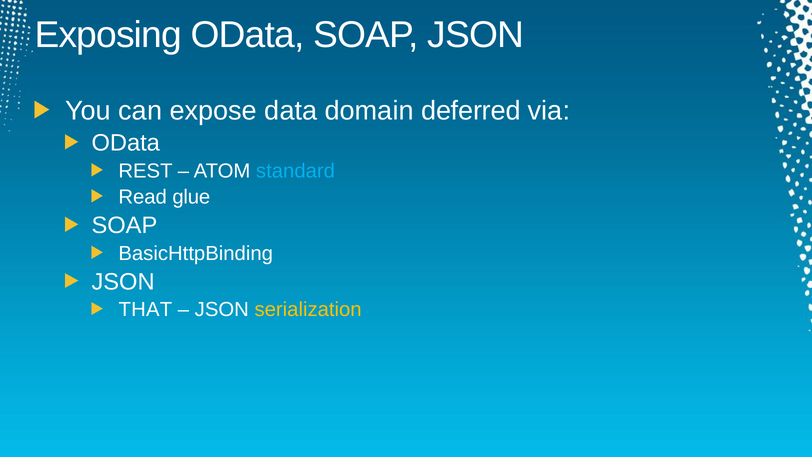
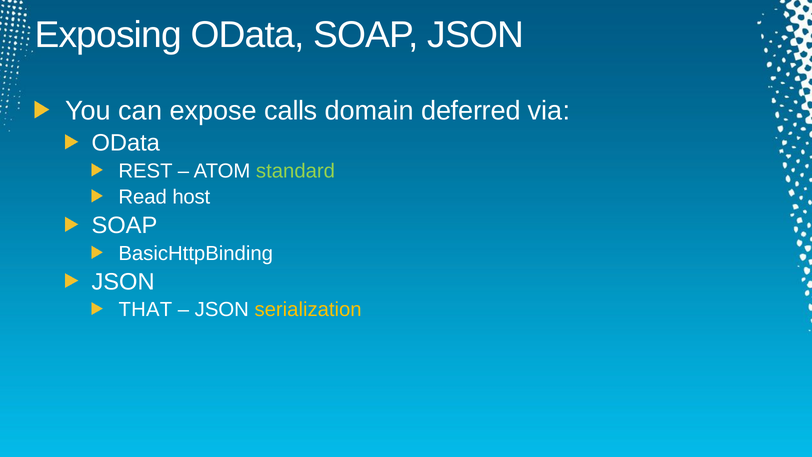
data: data -> calls
standard colour: light blue -> light green
glue: glue -> host
